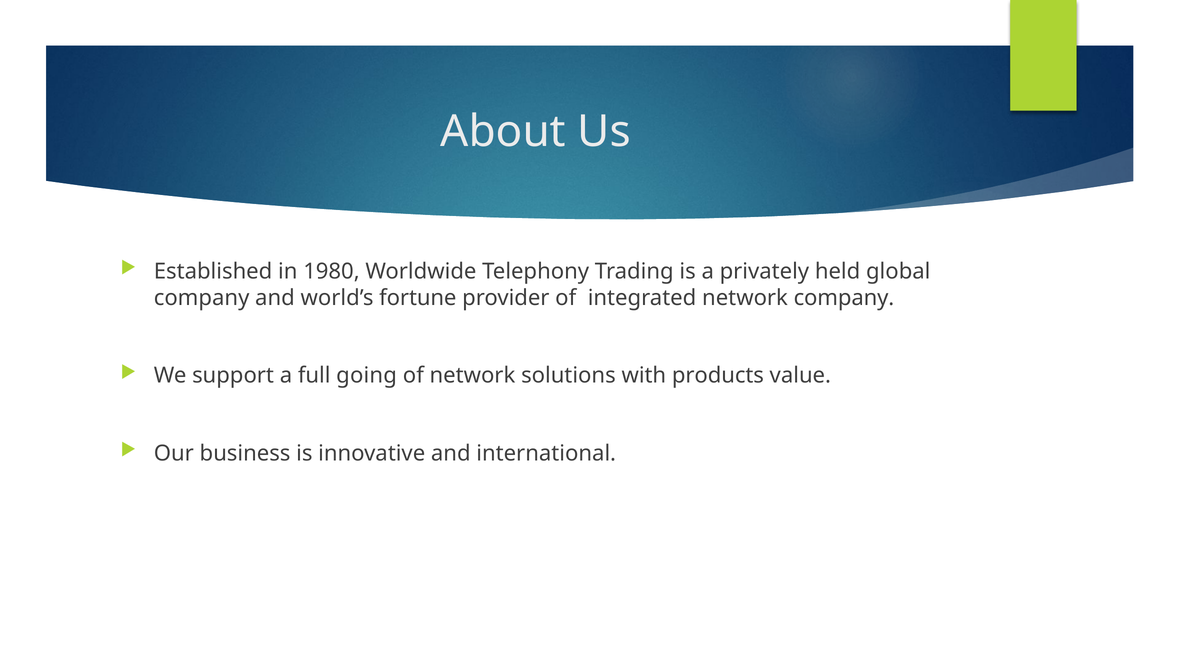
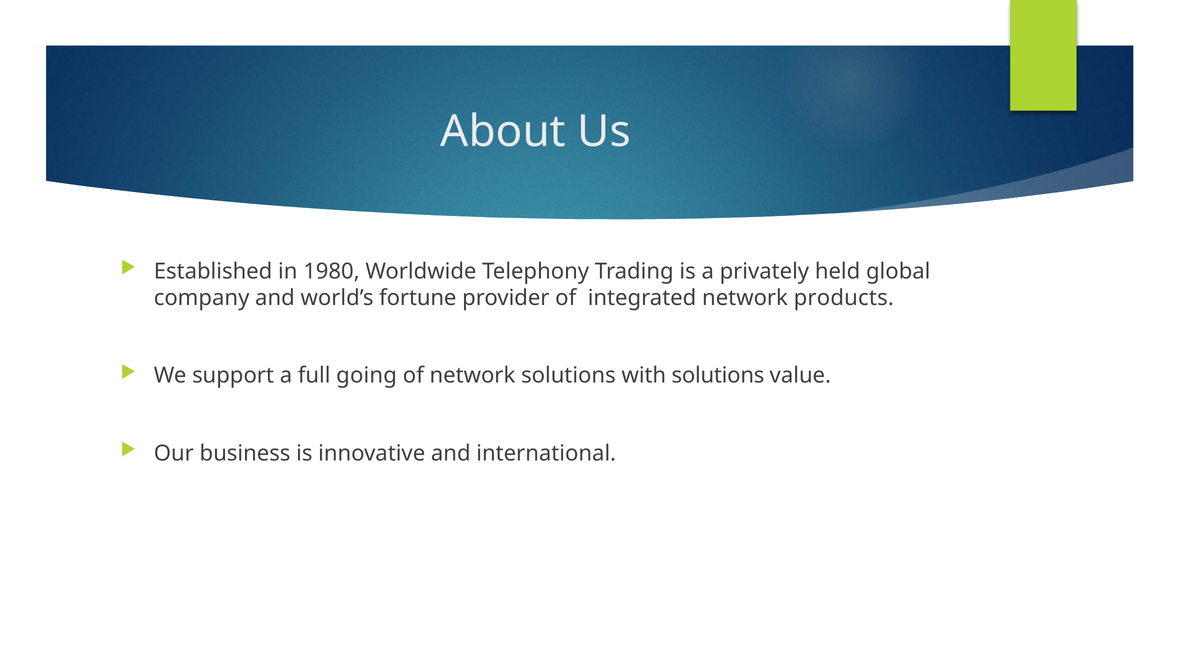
network company: company -> products
with products: products -> solutions
